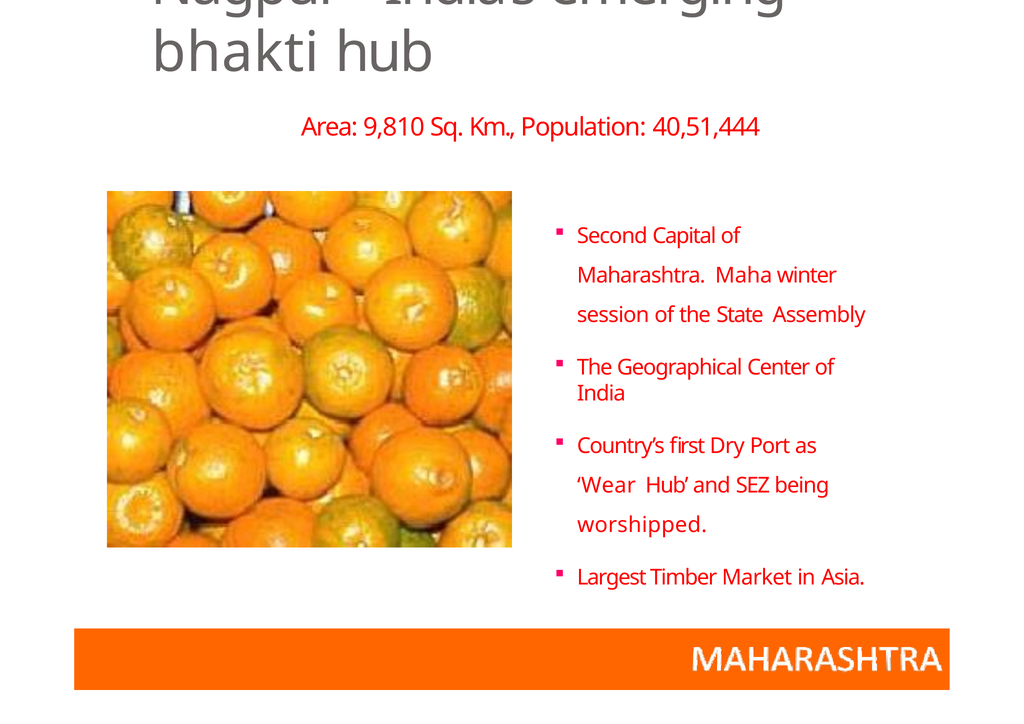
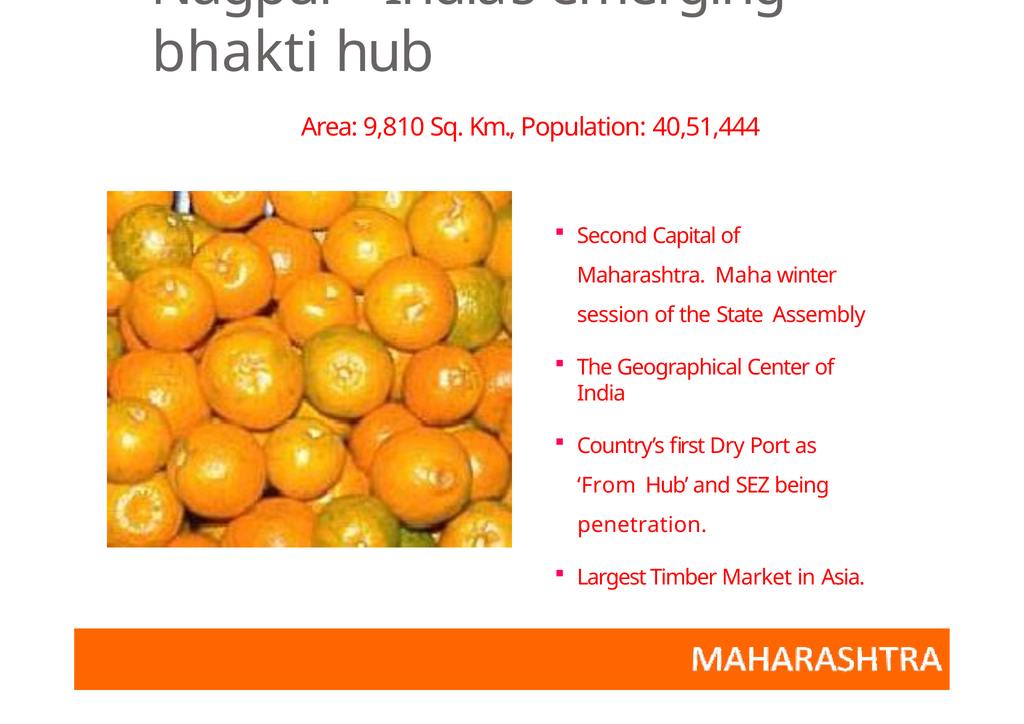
Wear: Wear -> From
worshipped: worshipped -> penetration
